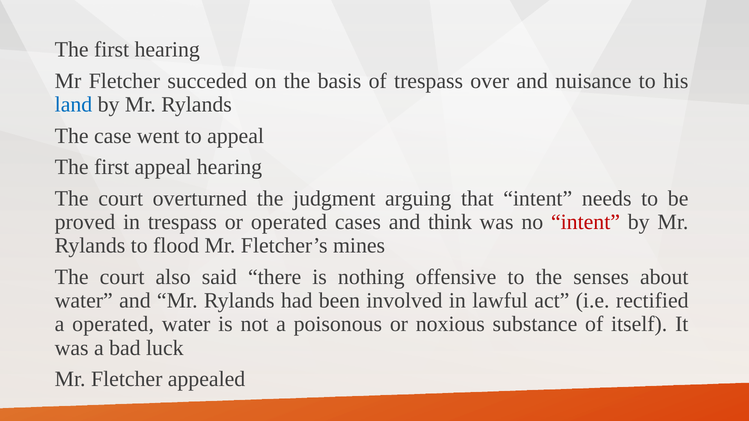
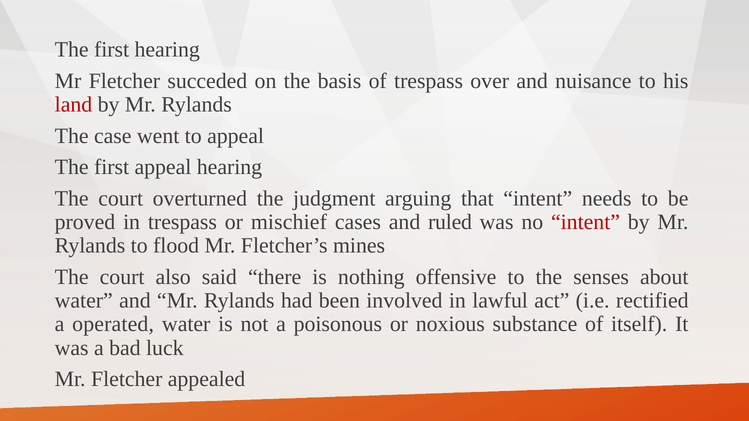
land colour: blue -> red
or operated: operated -> mischief
think: think -> ruled
